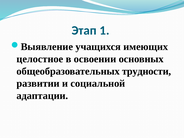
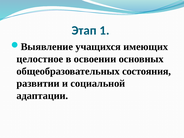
трудности: трудности -> состояния
